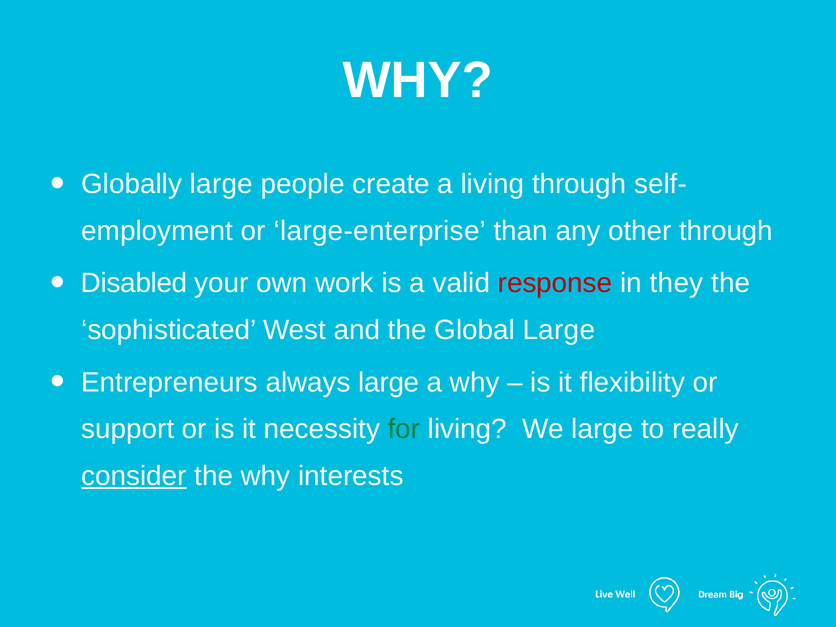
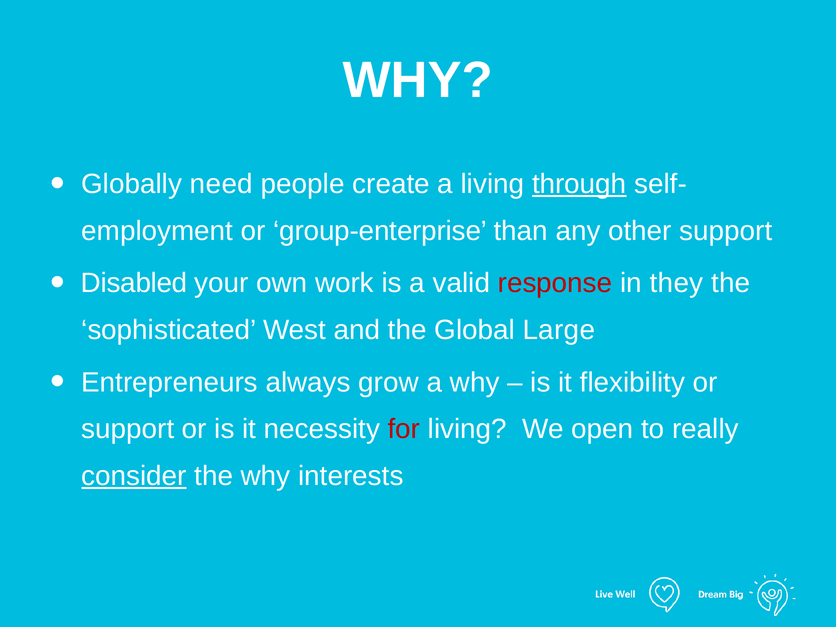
Globally large: large -> need
through at (579, 184) underline: none -> present
large-enterprise: large-enterprise -> group-enterprise
other through: through -> support
always large: large -> grow
for colour: green -> red
We large: large -> open
